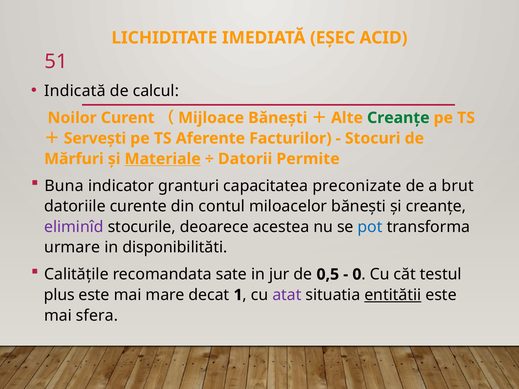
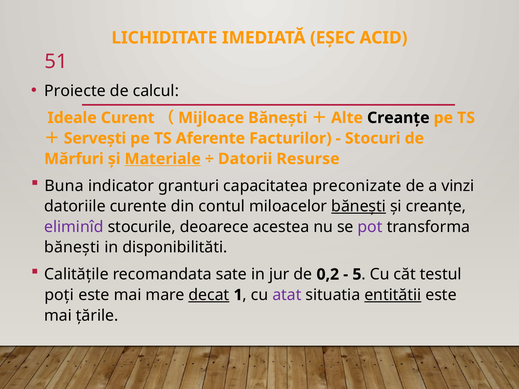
Indicată: Indicată -> Proiecte
Noilor: Noilor -> Ideale
Creanțe at (398, 118) colour: green -> black
Permite: Permite -> Resurse
brut: brut -> vinzi
bănești at (359, 206) underline: none -> present
pot colour: blue -> purple
urmare at (72, 248): urmare -> bănești
0,5: 0,5 -> 0,2
0: 0 -> 5
plus: plus -> poți
decat underline: none -> present
sfera: sfera -> țările
